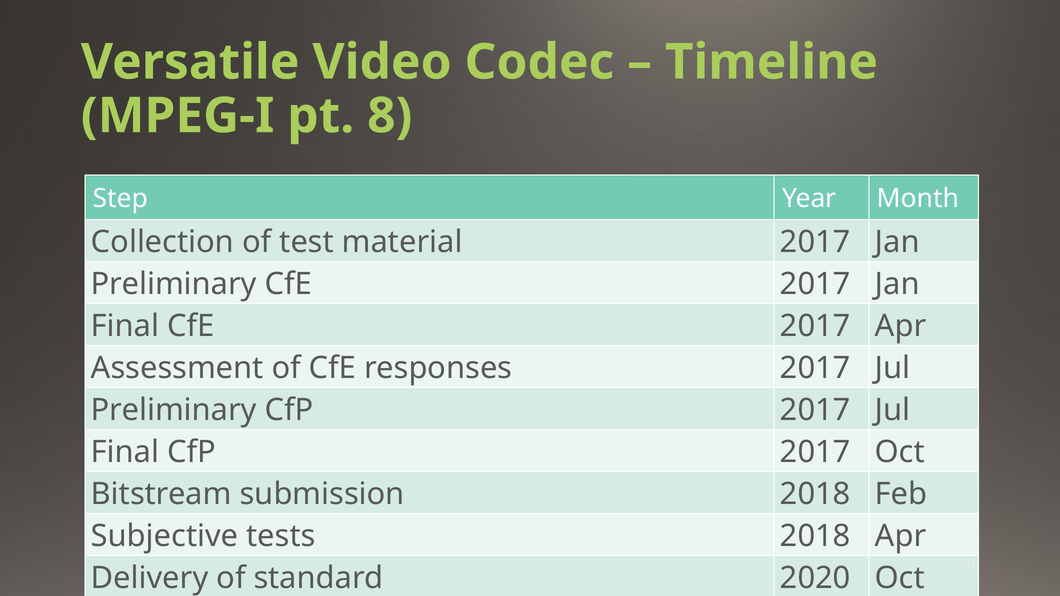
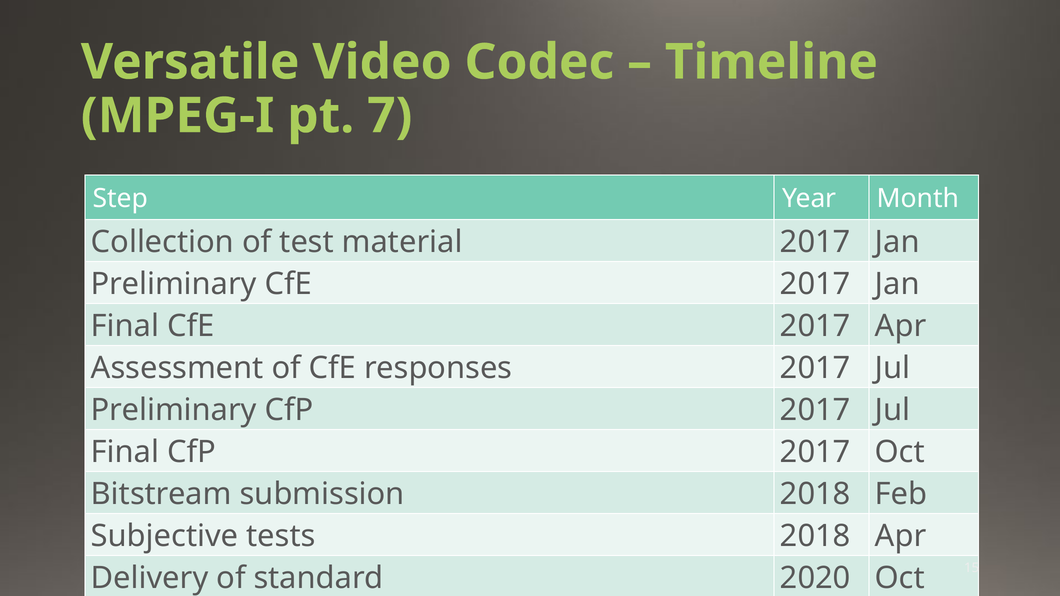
8: 8 -> 7
